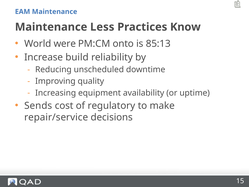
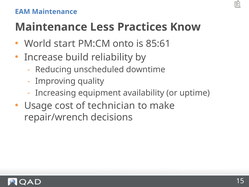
were: were -> start
85:13: 85:13 -> 85:61
Sends: Sends -> Usage
regulatory: regulatory -> technician
repair/service: repair/service -> repair/wrench
